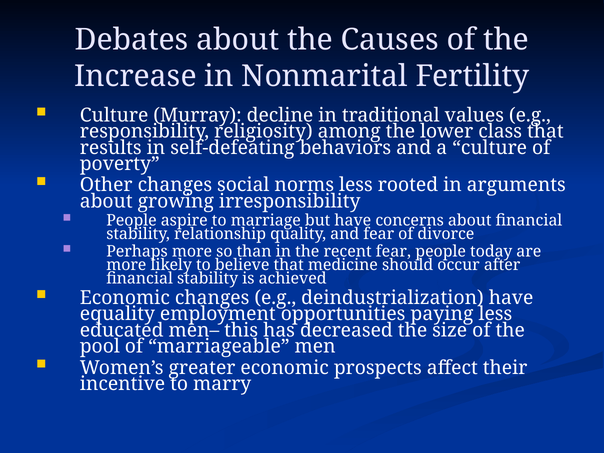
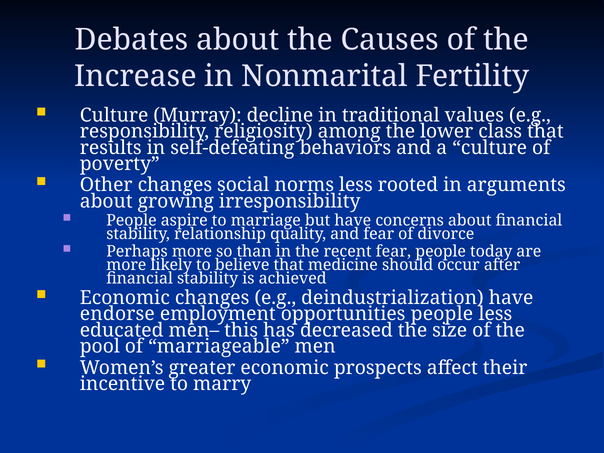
equality: equality -> endorse
opportunities paying: paying -> people
